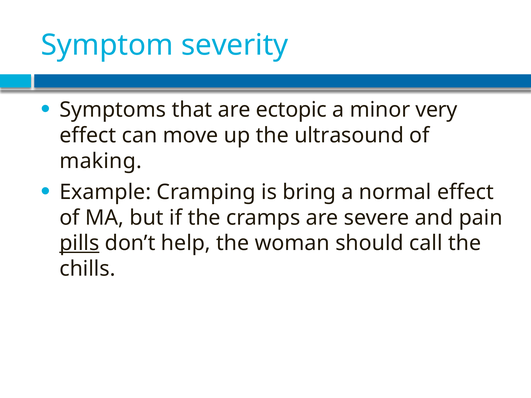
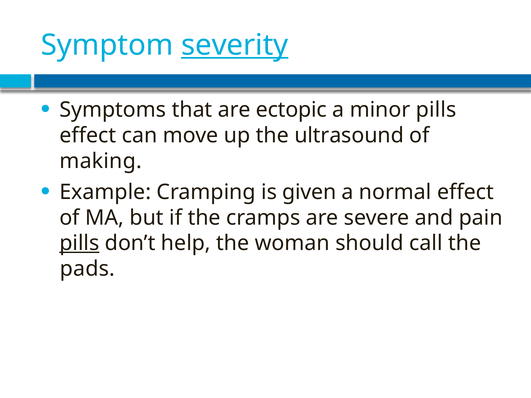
severity underline: none -> present
minor very: very -> pills
bring: bring -> given
chills: chills -> pads
